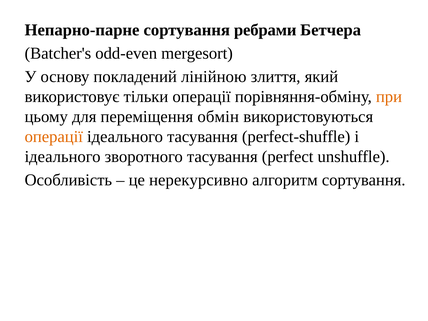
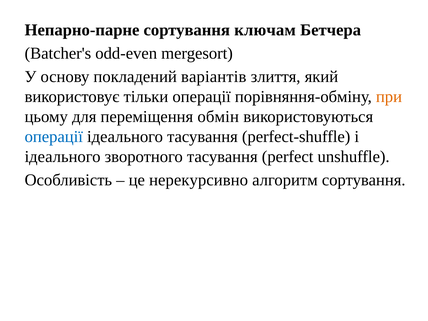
ребрами: ребрами -> ключам
лінійною: лінійною -> варіантів
операції at (54, 137) colour: orange -> blue
